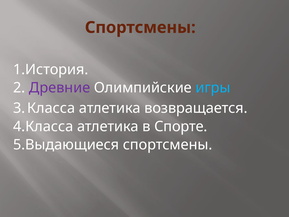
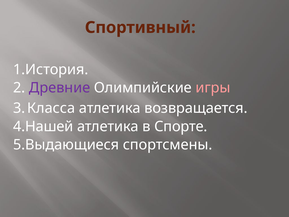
Спортсмены at (140, 27): Спортсмены -> Спортивный
игры colour: light blue -> pink
4.Класса: 4.Класса -> 4.Нашей
